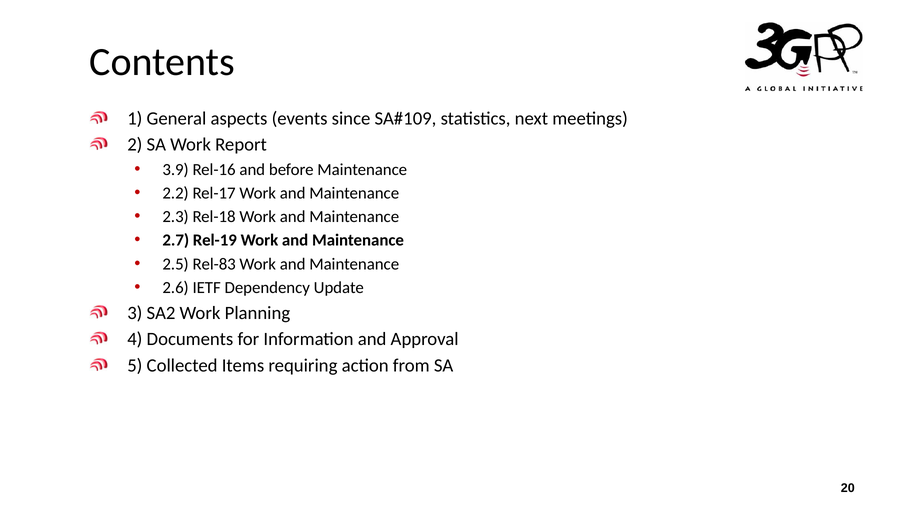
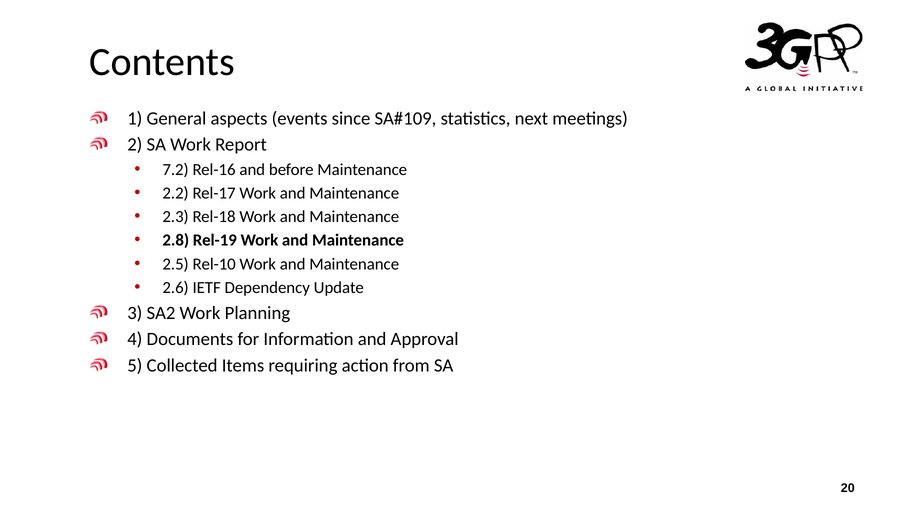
3.9: 3.9 -> 7.2
2.7: 2.7 -> 2.8
Rel-83: Rel-83 -> Rel-10
